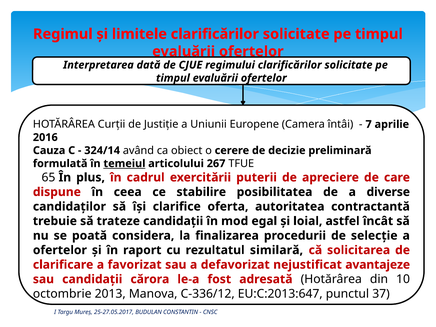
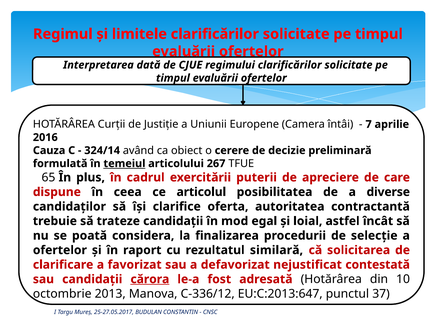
stabilire: stabilire -> articolul
avantajeze: avantajeze -> contestată
cărora underline: none -> present
